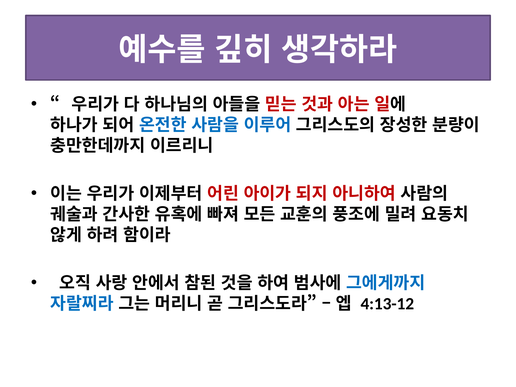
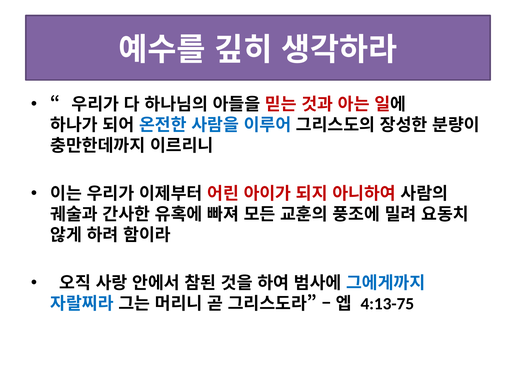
4:13-12: 4:13-12 -> 4:13-75
